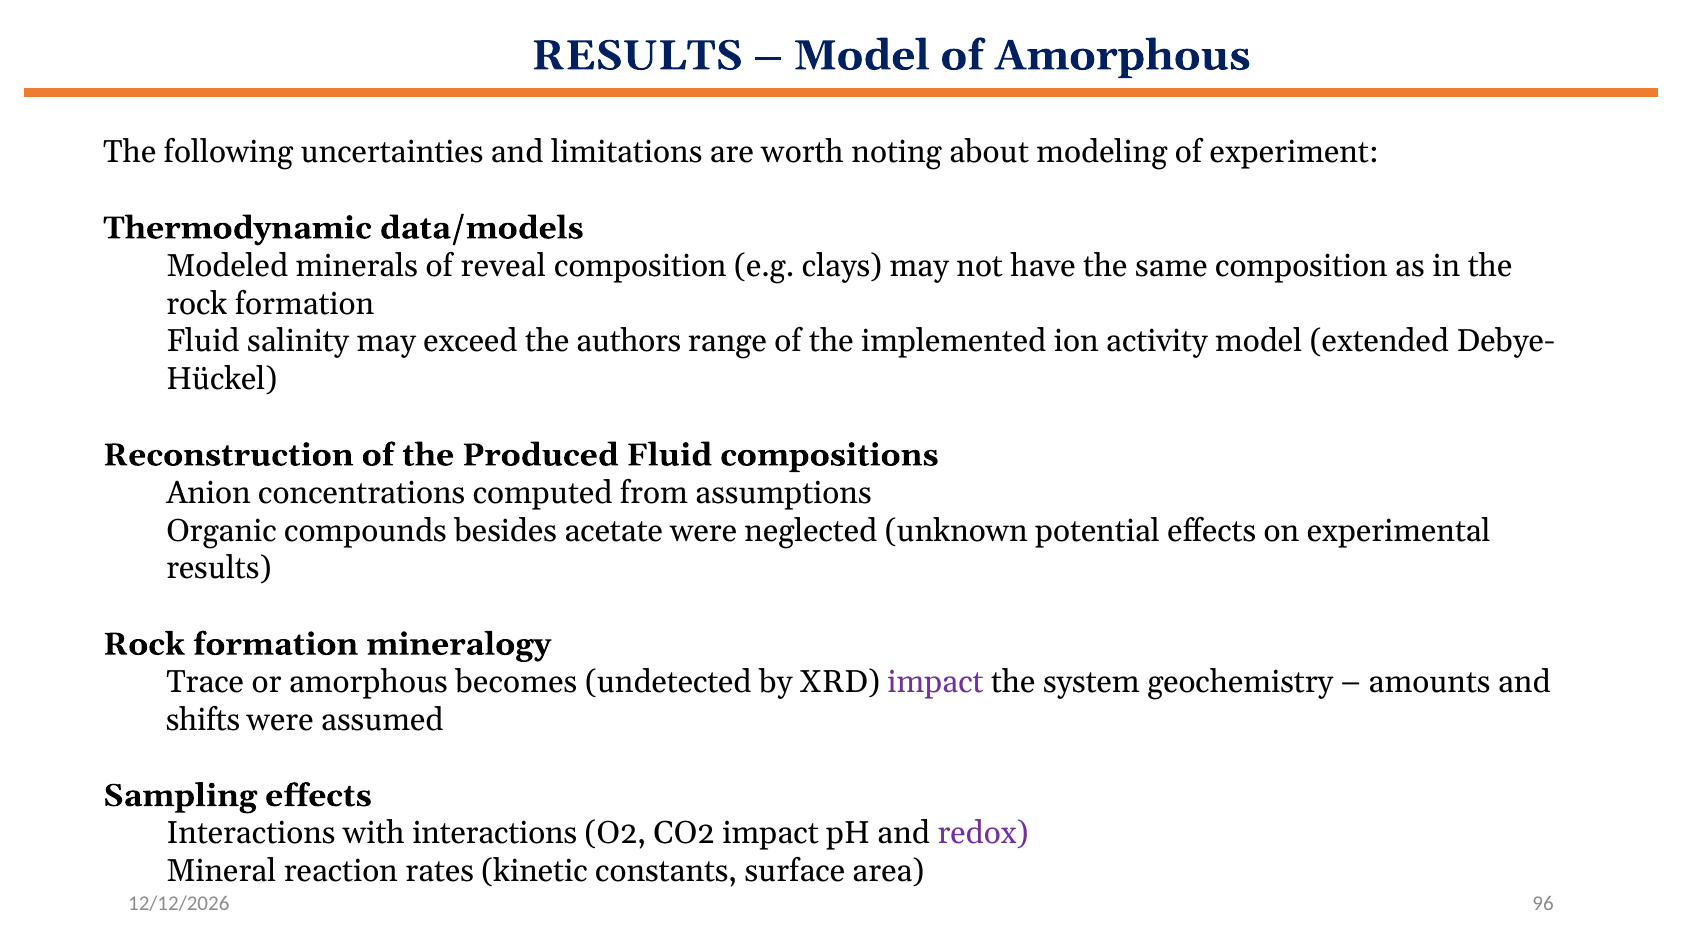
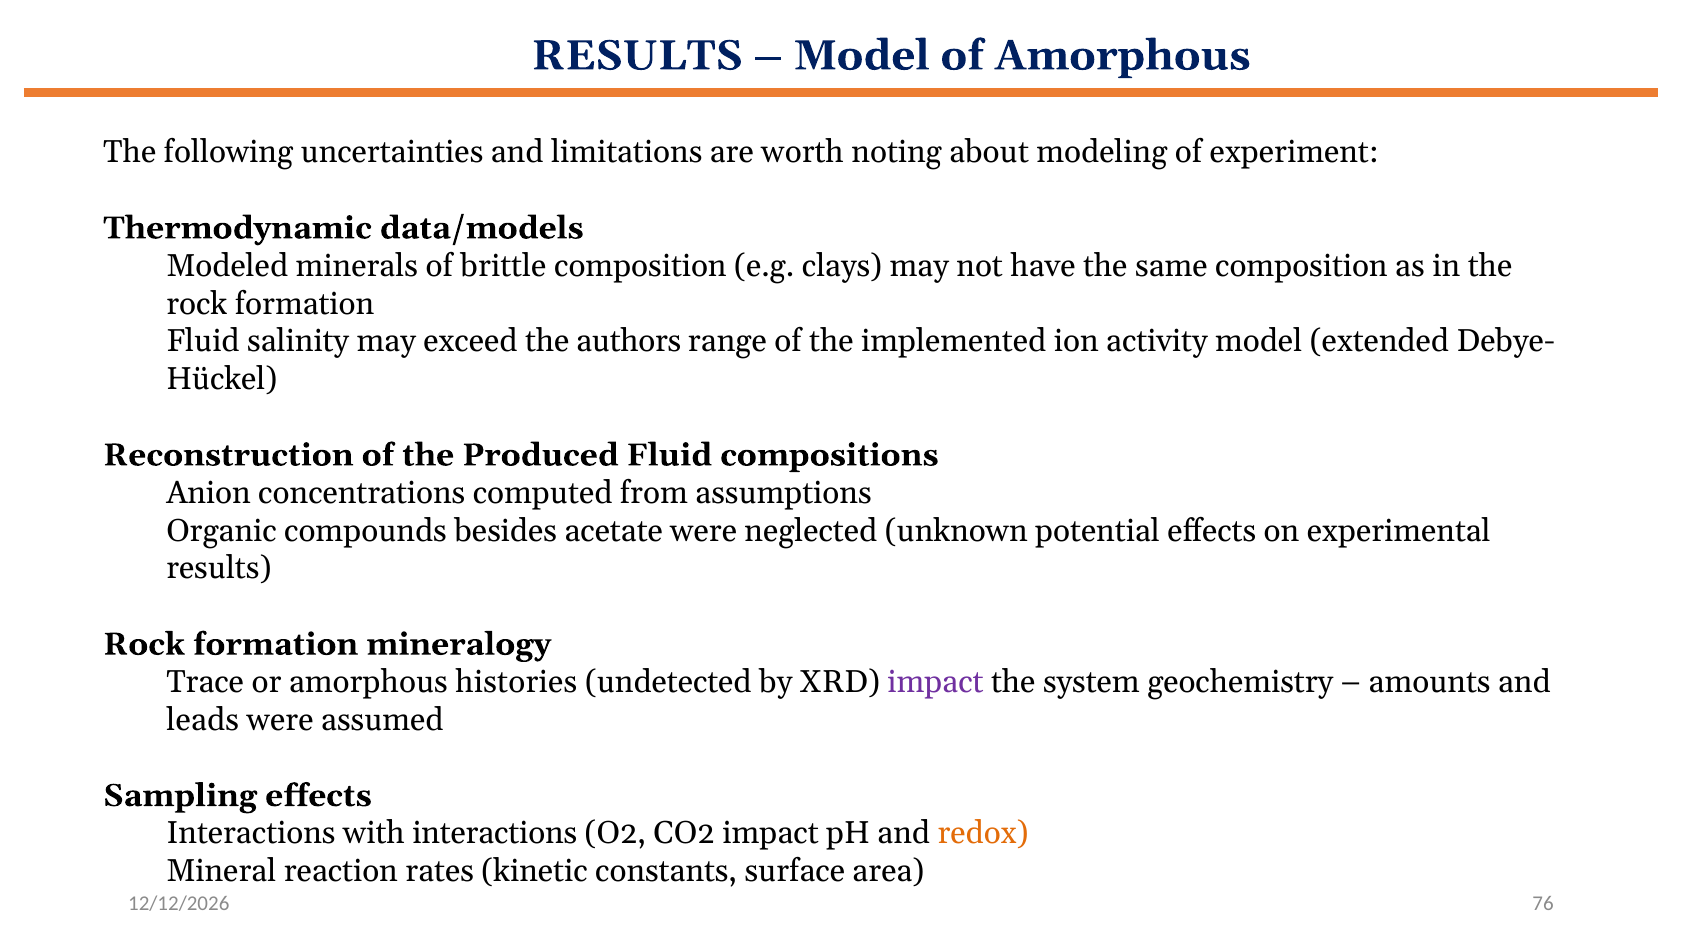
reveal: reveal -> brittle
becomes: becomes -> histories
shifts: shifts -> leads
redox colour: purple -> orange
96: 96 -> 76
